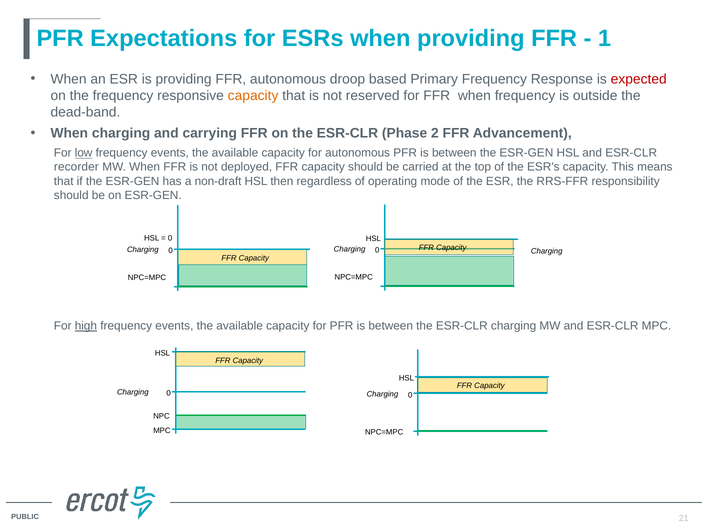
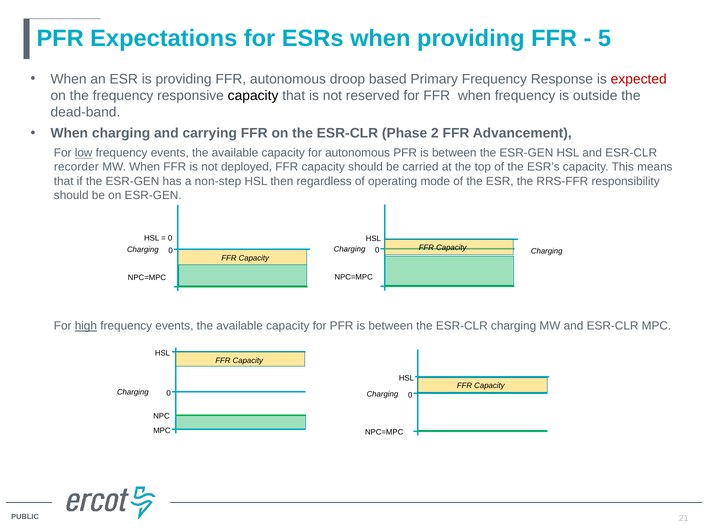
1: 1 -> 5
capacity at (253, 96) colour: orange -> black
non-draft: non-draft -> non-step
